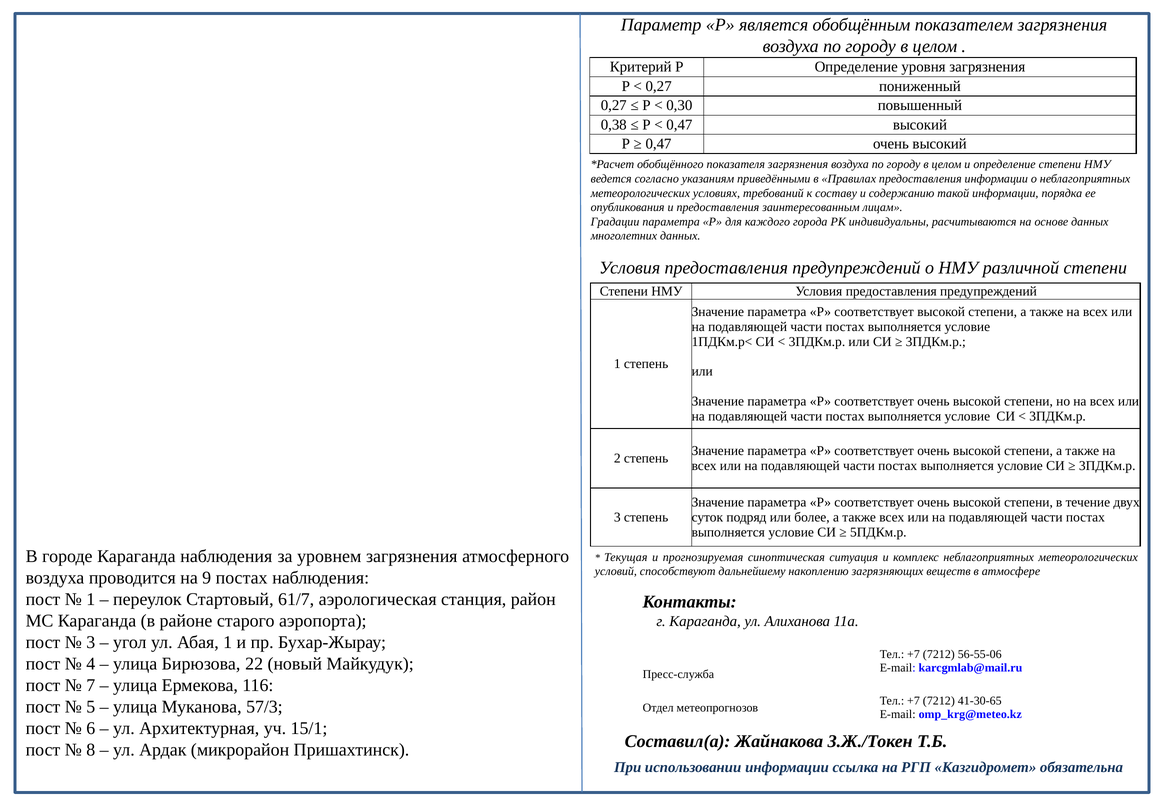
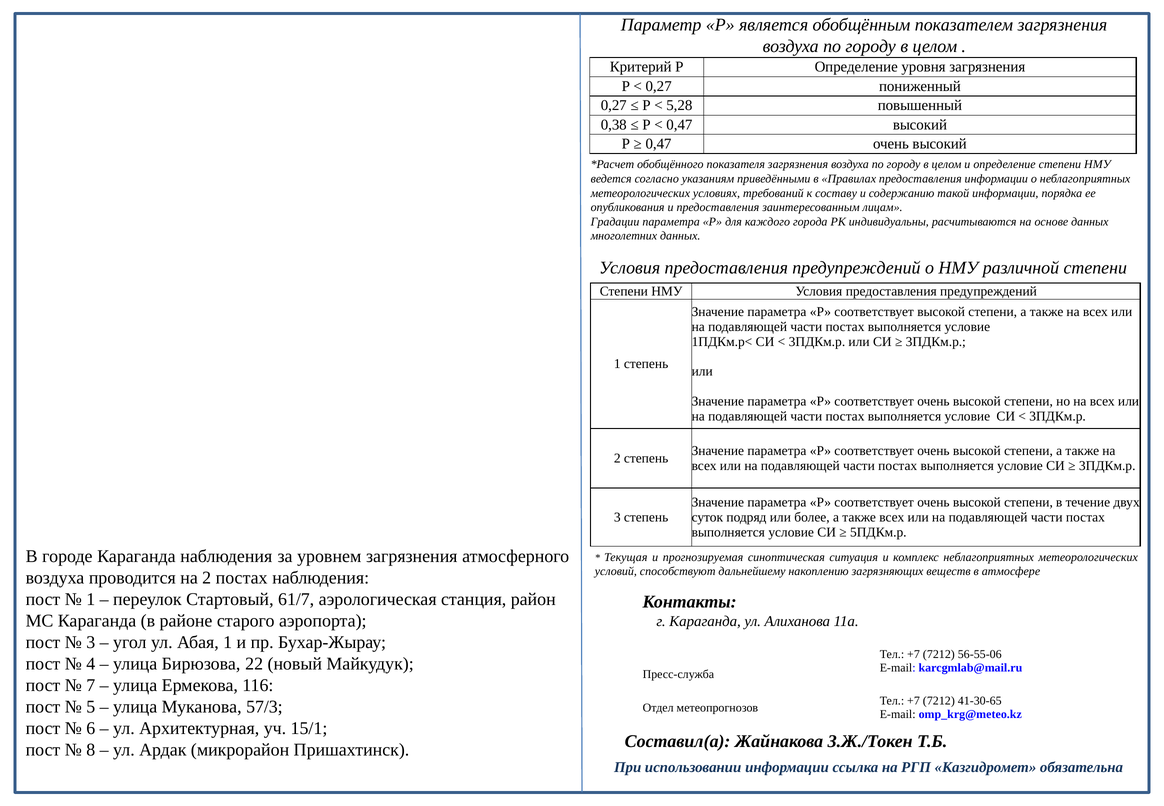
0,30: 0,30 -> 5,28
на 9: 9 -> 2
